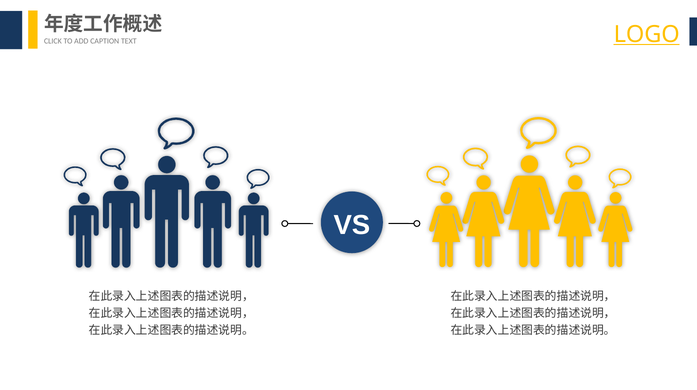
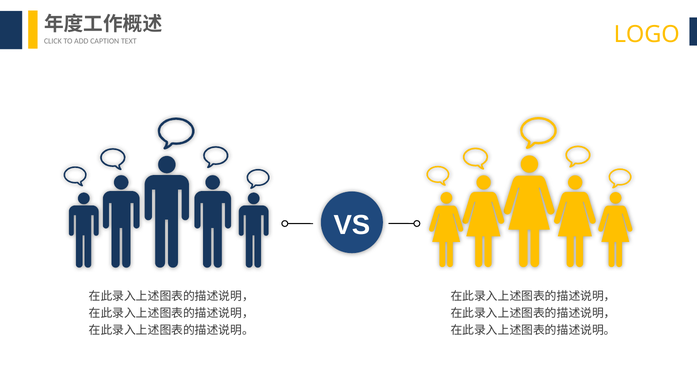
LOGO underline: present -> none
